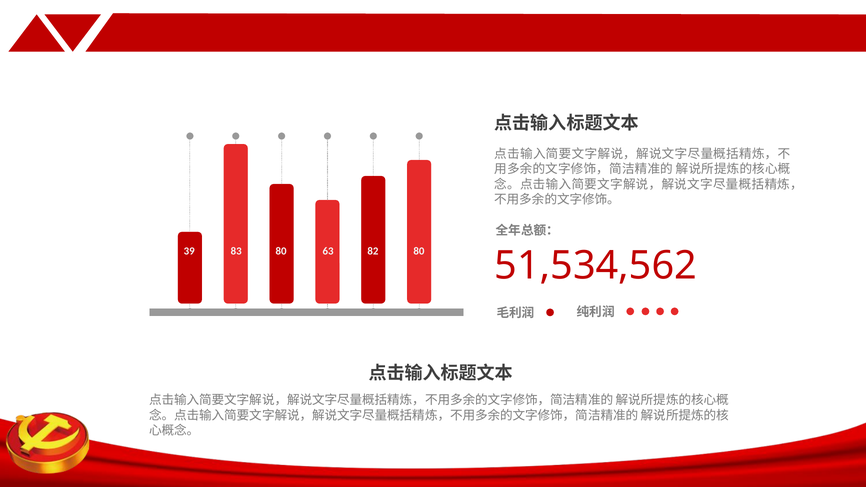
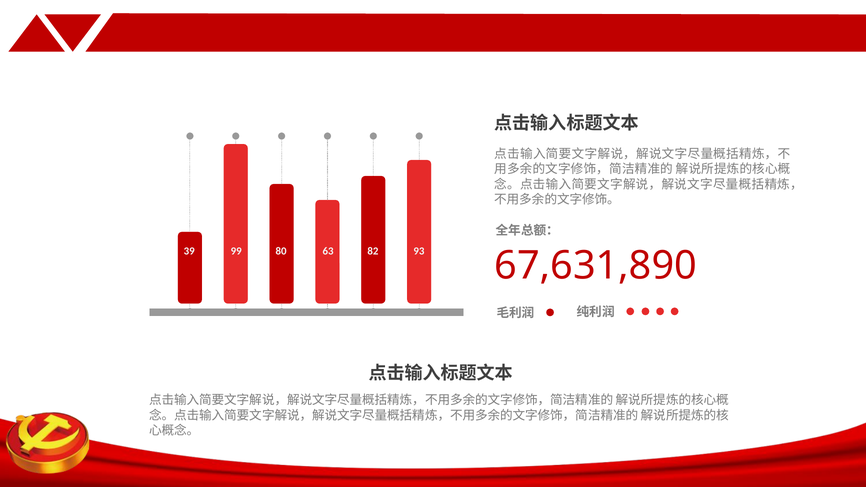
83: 83 -> 99
82 80: 80 -> 93
51,534,562: 51,534,562 -> 67,631,890
